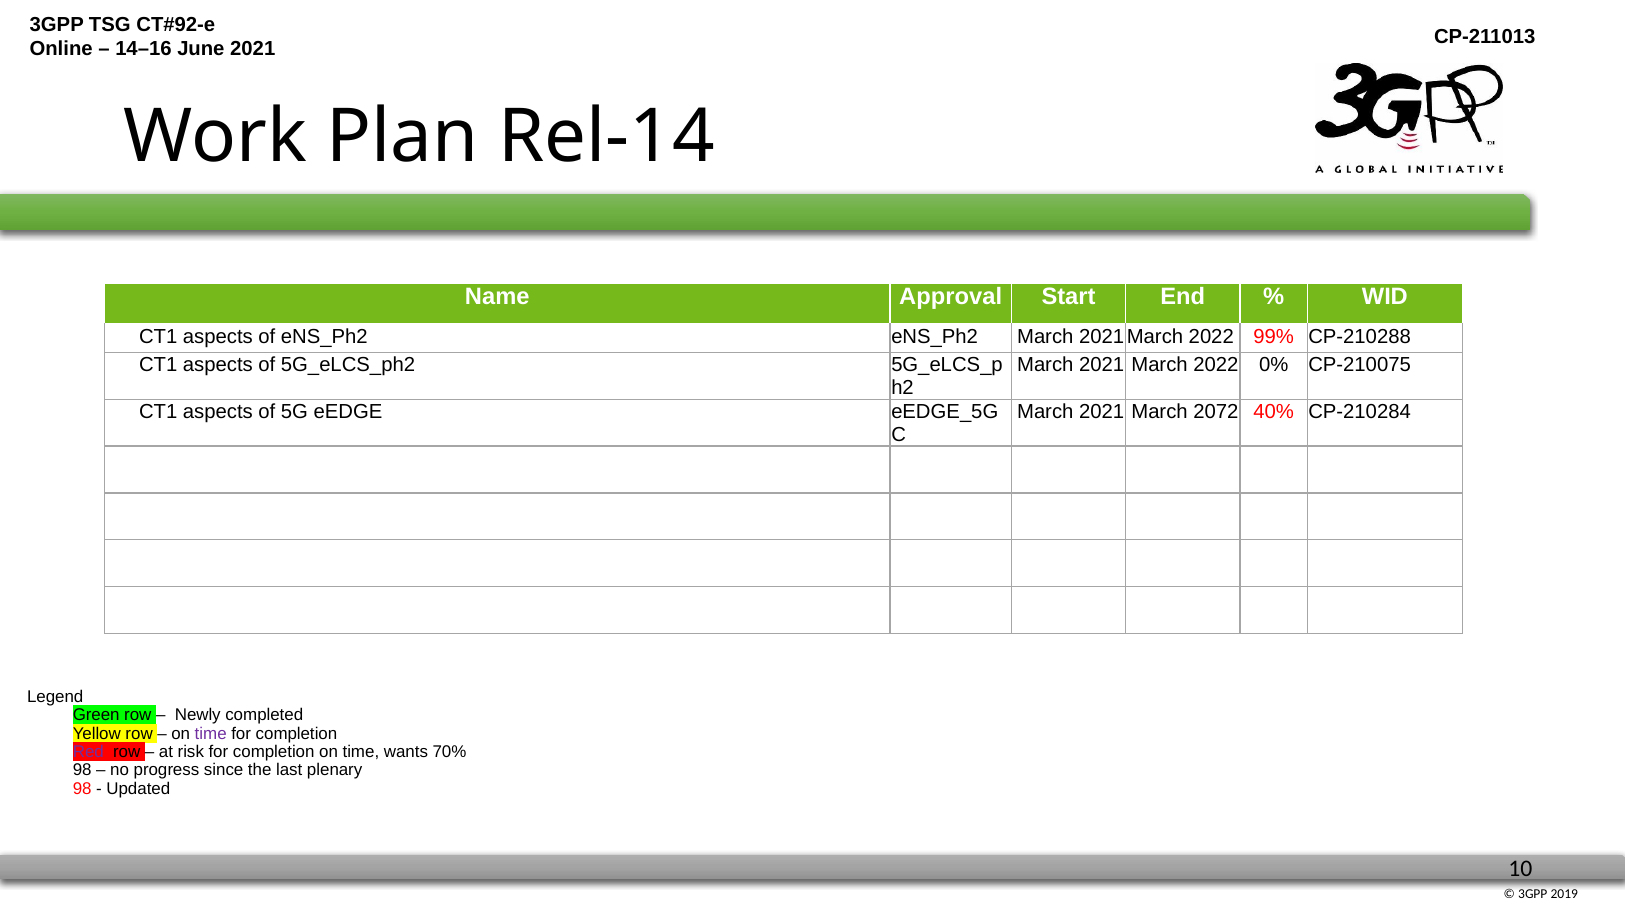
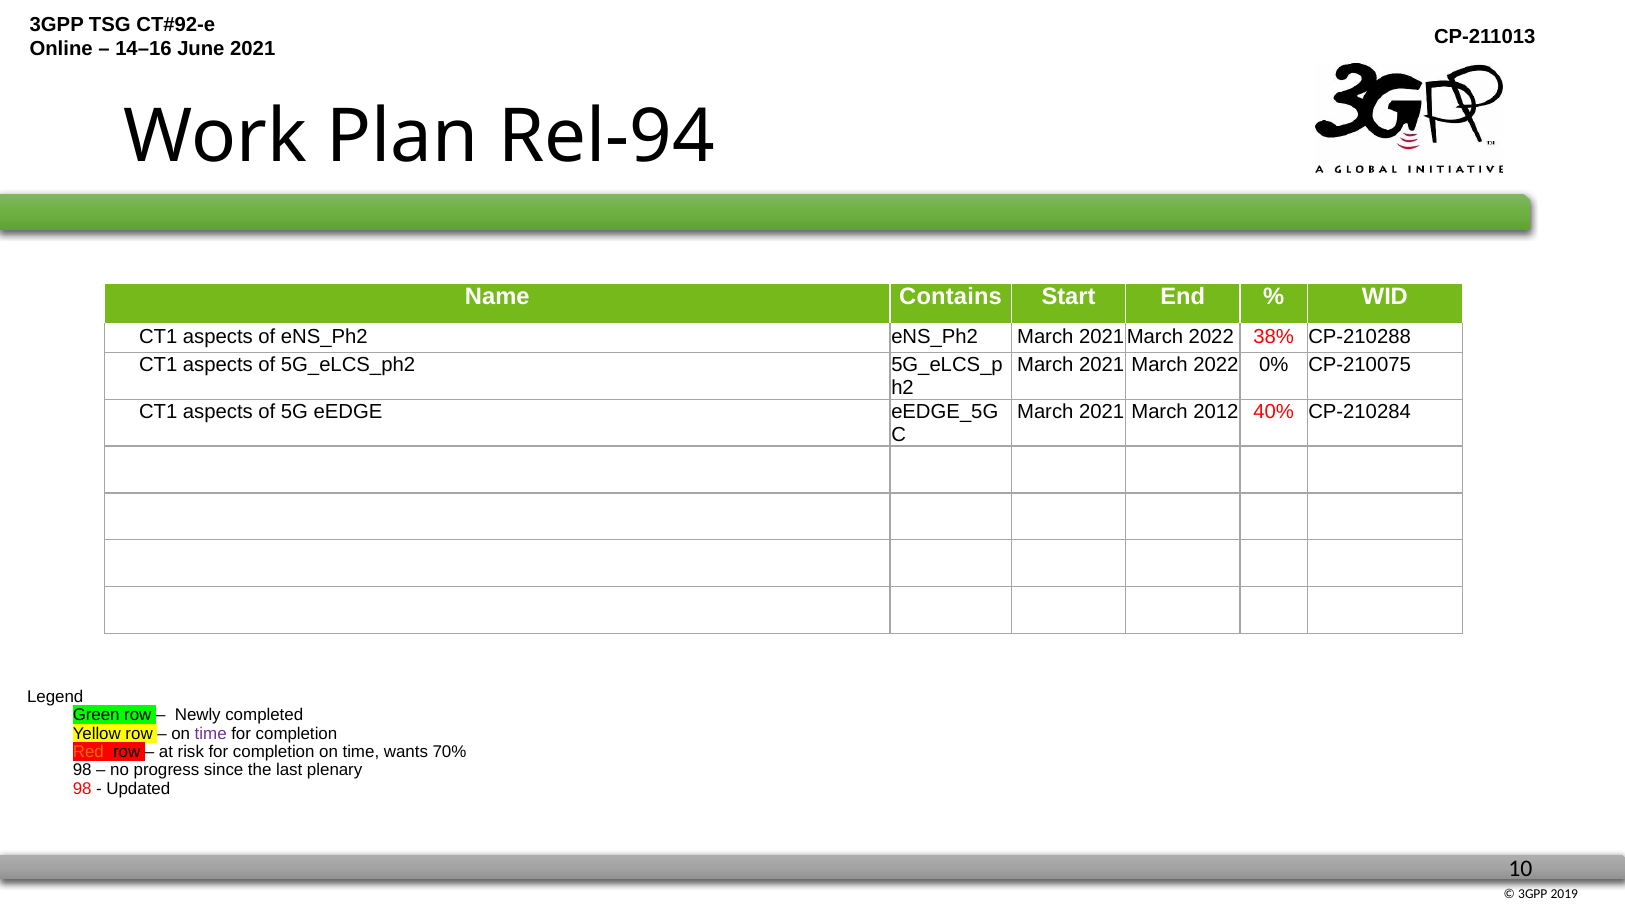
Rel-14: Rel-14 -> Rel-94
Approval: Approval -> Contains
99%: 99% -> 38%
2072: 2072 -> 2012
Red colour: purple -> orange
